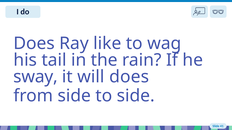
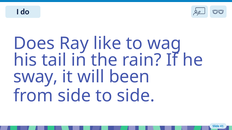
will does: does -> been
